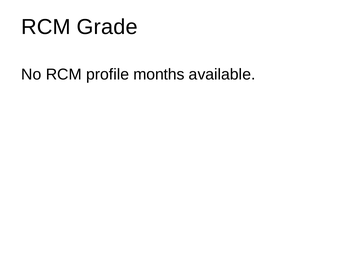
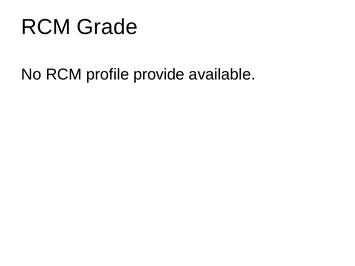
months: months -> provide
